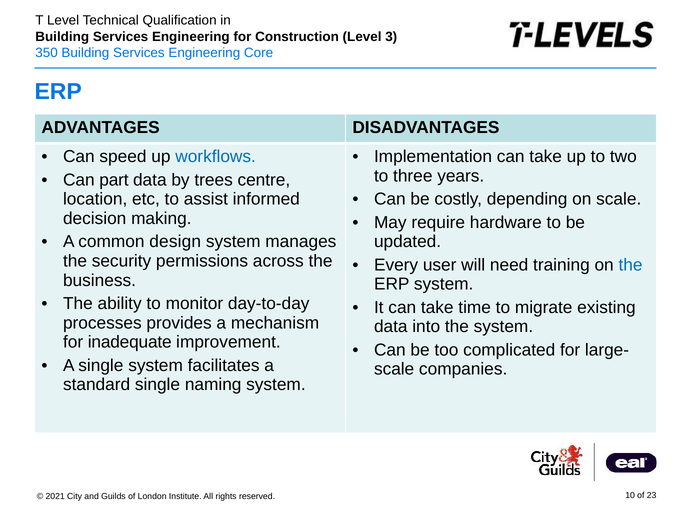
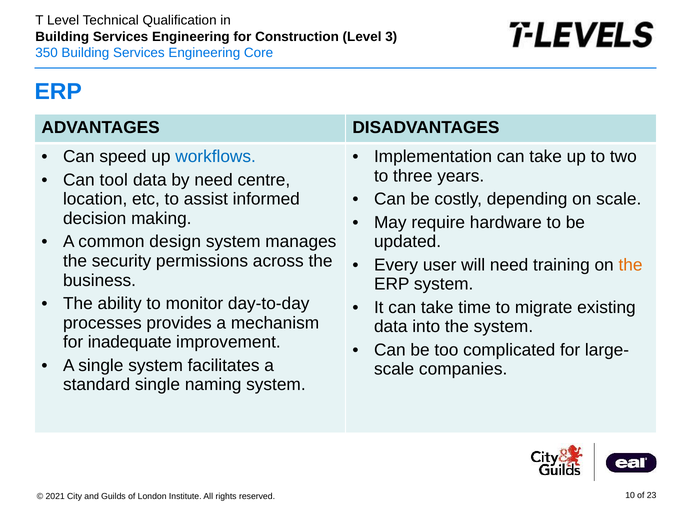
part: part -> tool
by trees: trees -> need
the at (631, 265) colour: blue -> orange
